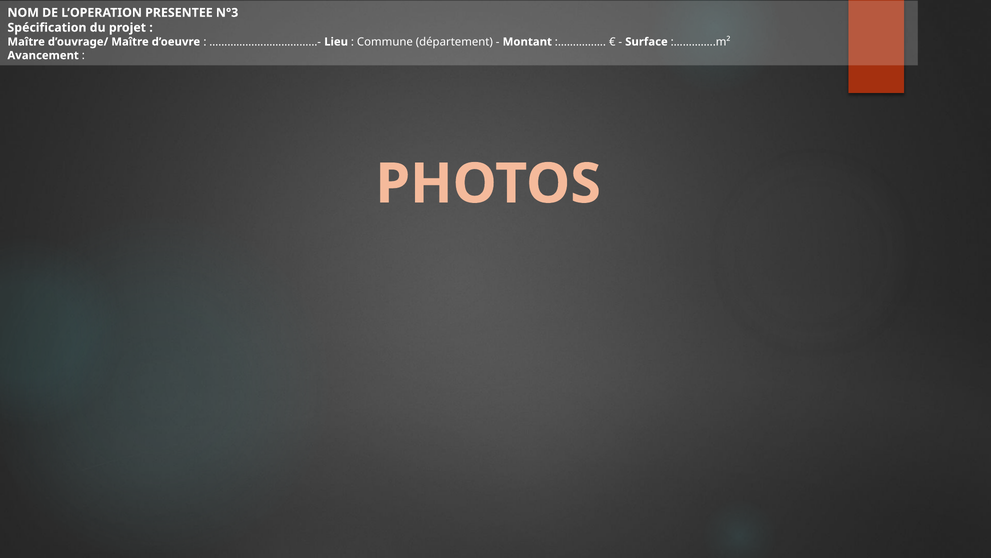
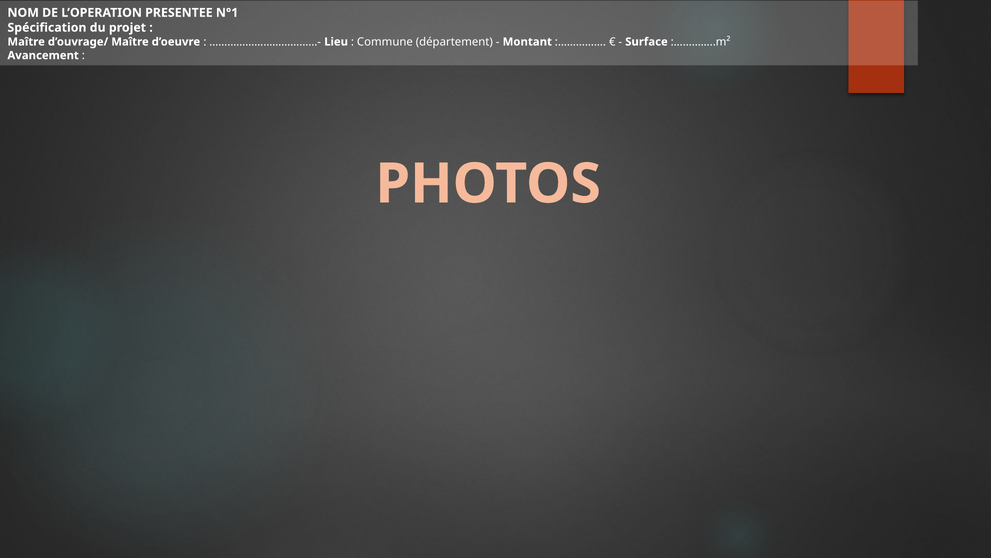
N°3: N°3 -> N°1
